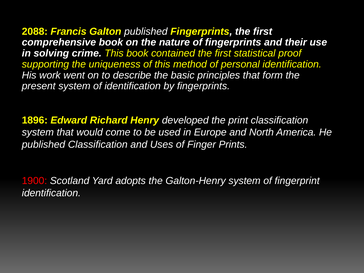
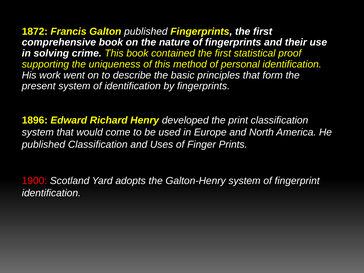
2088: 2088 -> 1872
